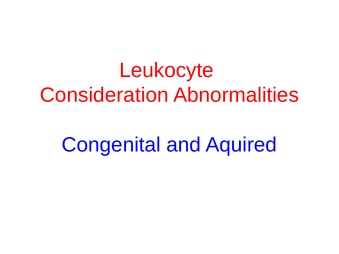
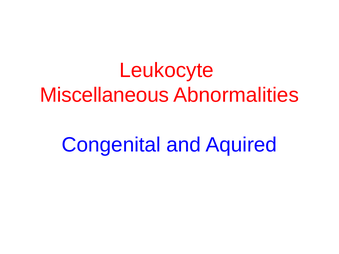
Consideration: Consideration -> Miscellaneous
